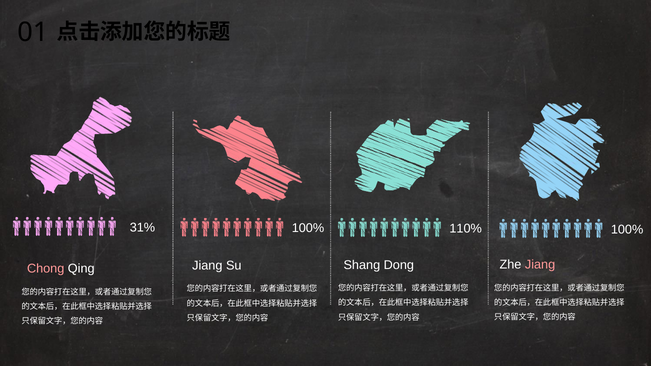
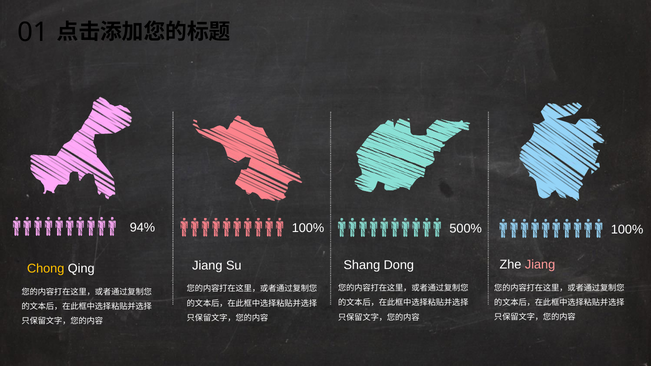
31%: 31% -> 94%
110%: 110% -> 500%
Chong colour: pink -> yellow
